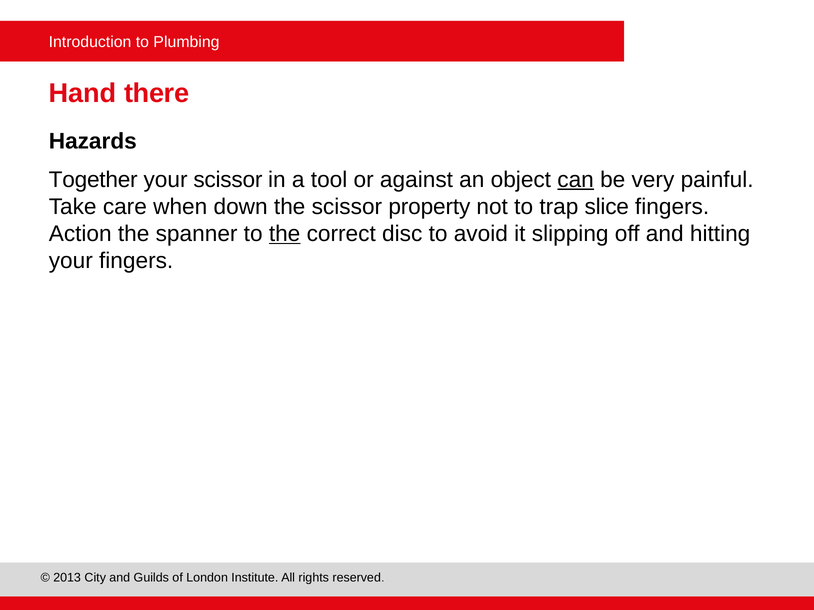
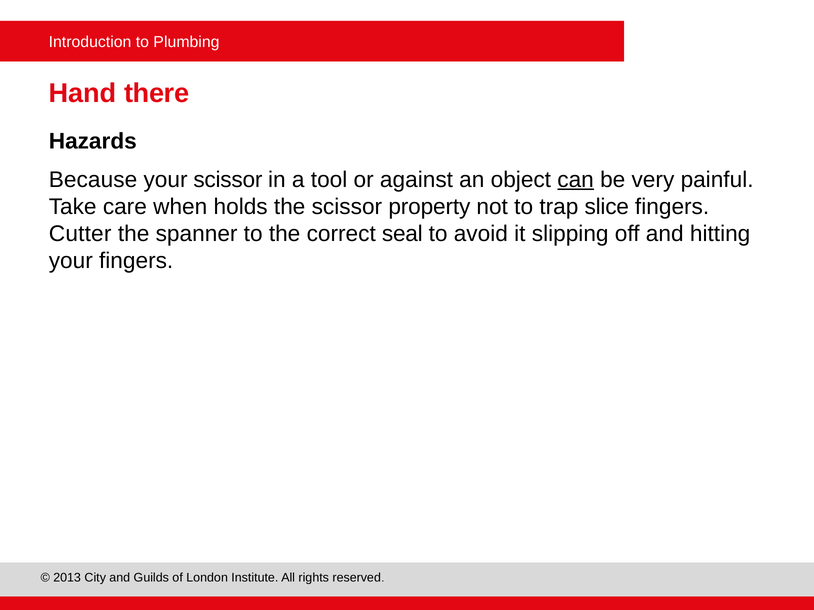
Together: Together -> Because
down: down -> holds
Action: Action -> Cutter
the at (285, 234) underline: present -> none
disc: disc -> seal
